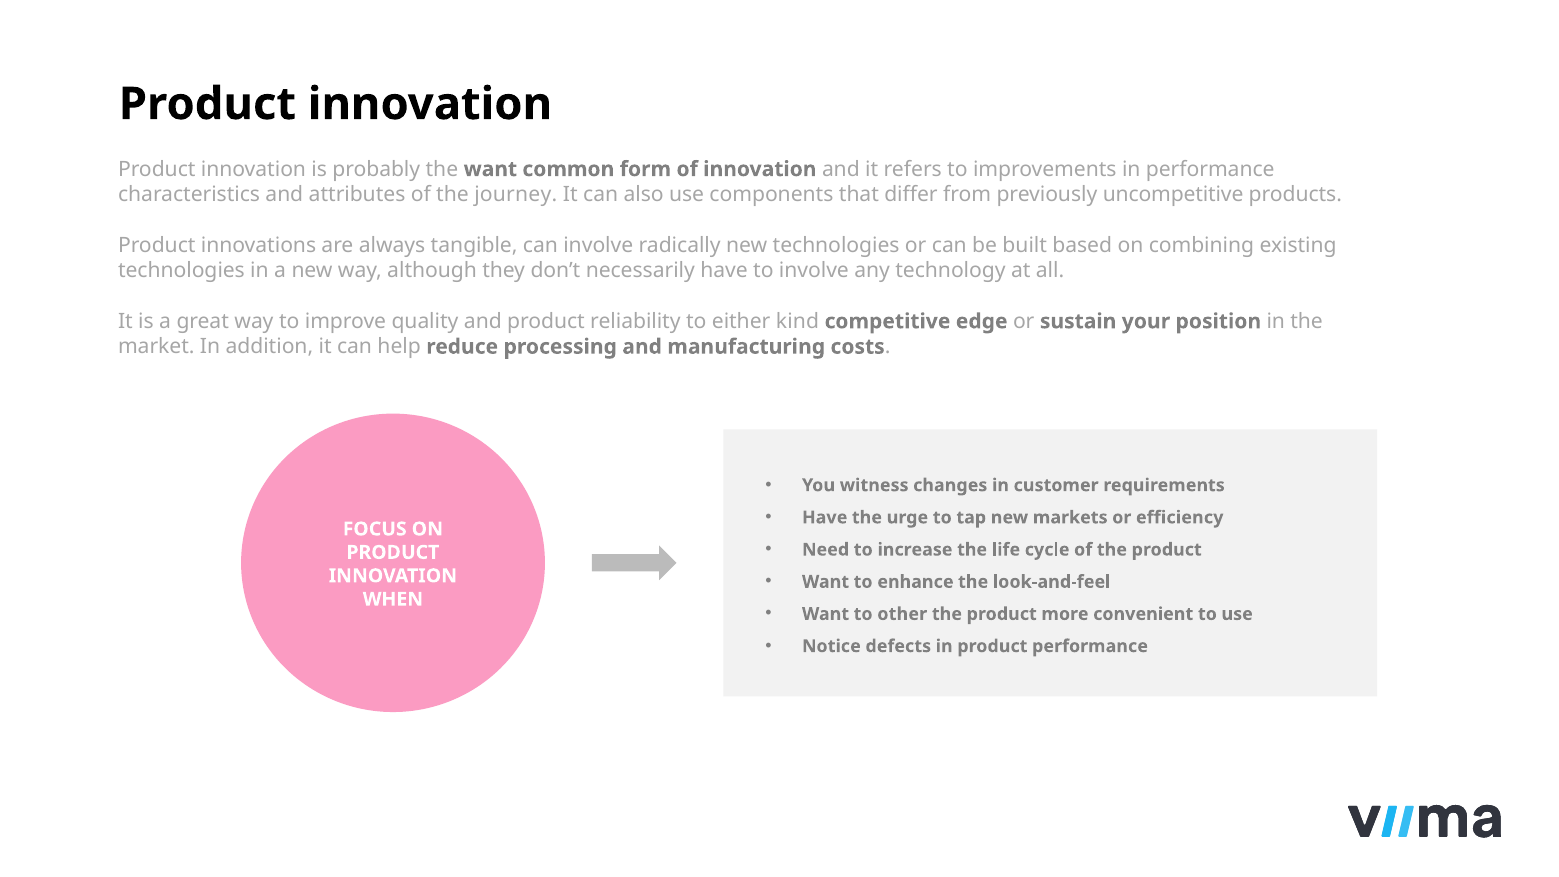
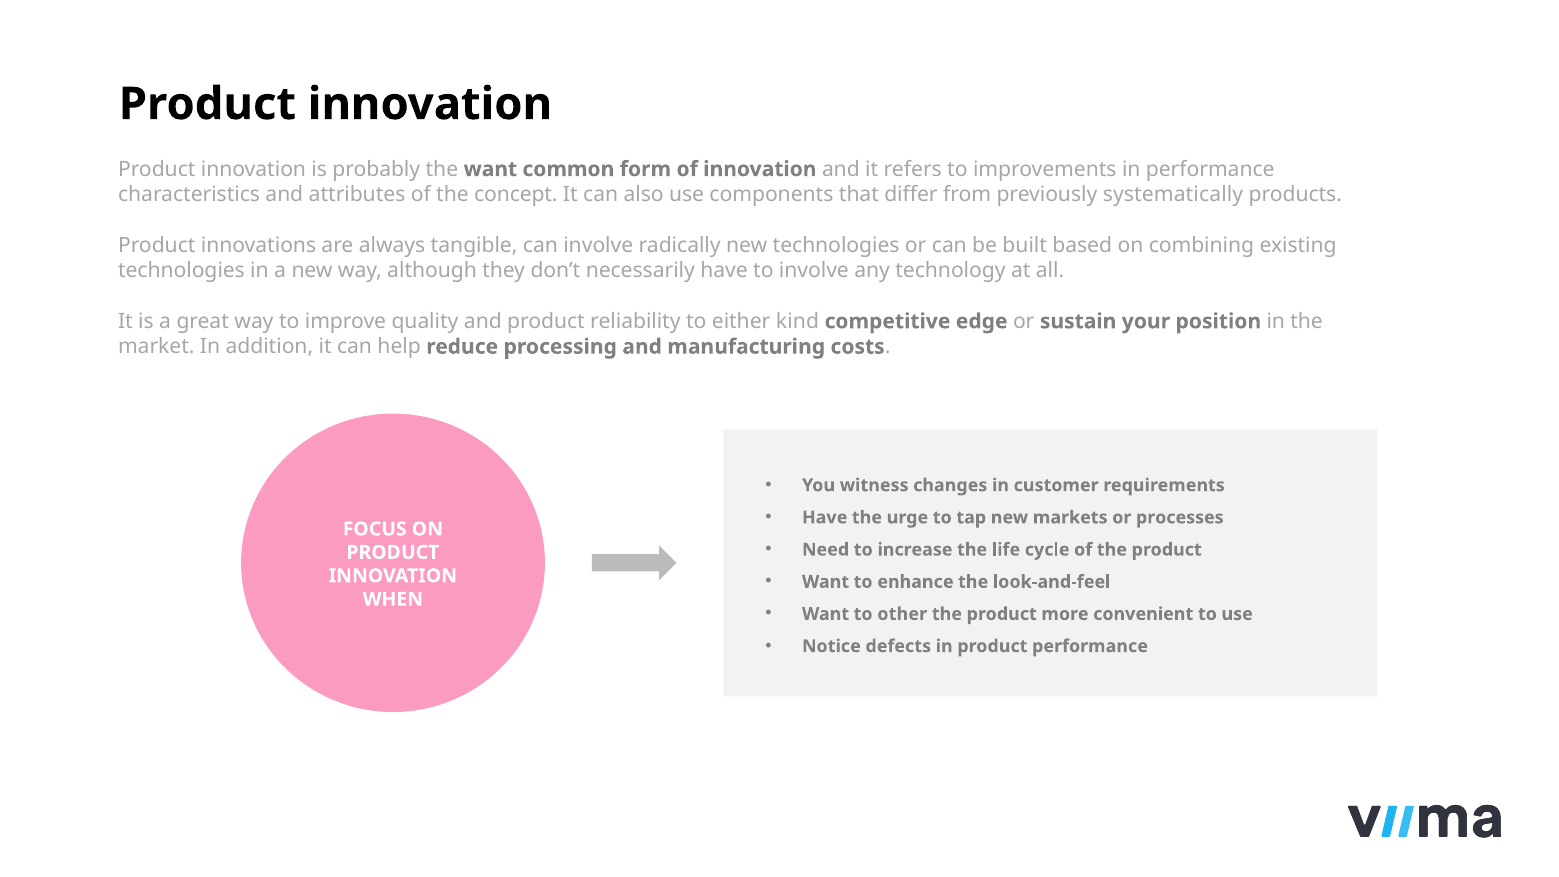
journey: journey -> concept
uncompetitive: uncompetitive -> systematically
efficiency: efficiency -> processes
